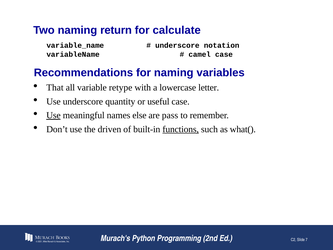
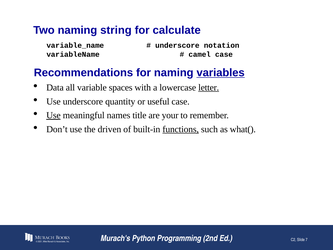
return: return -> string
variables underline: none -> present
That: That -> Data
retype: retype -> spaces
letter underline: none -> present
else: else -> title
pass: pass -> your
